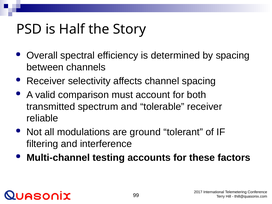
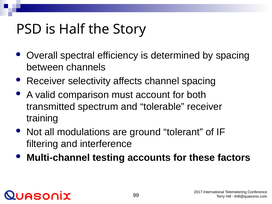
reliable: reliable -> training
